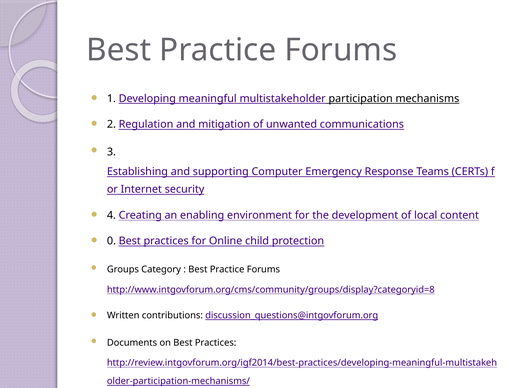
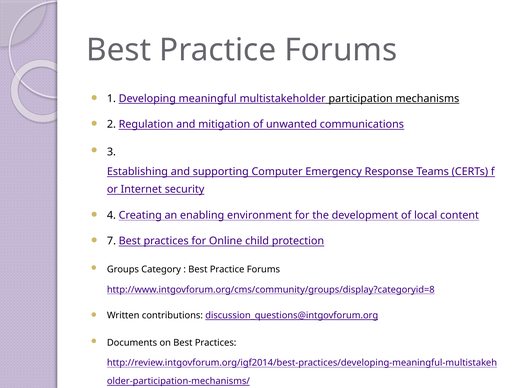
0: 0 -> 7
